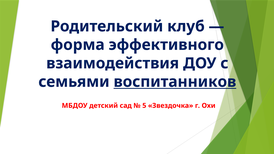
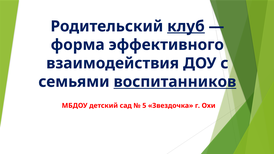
клуб underline: none -> present
